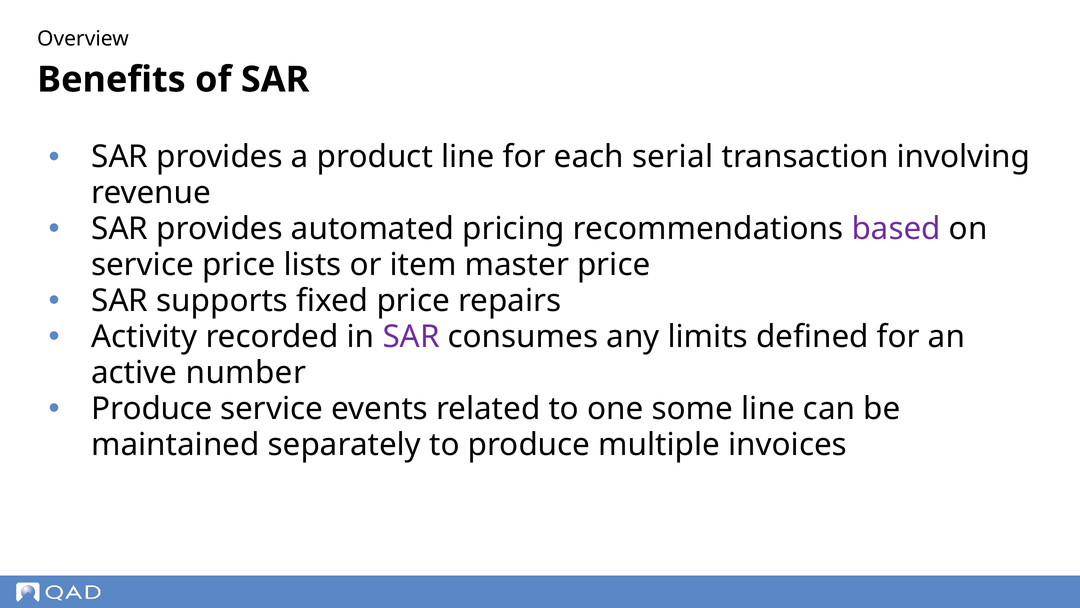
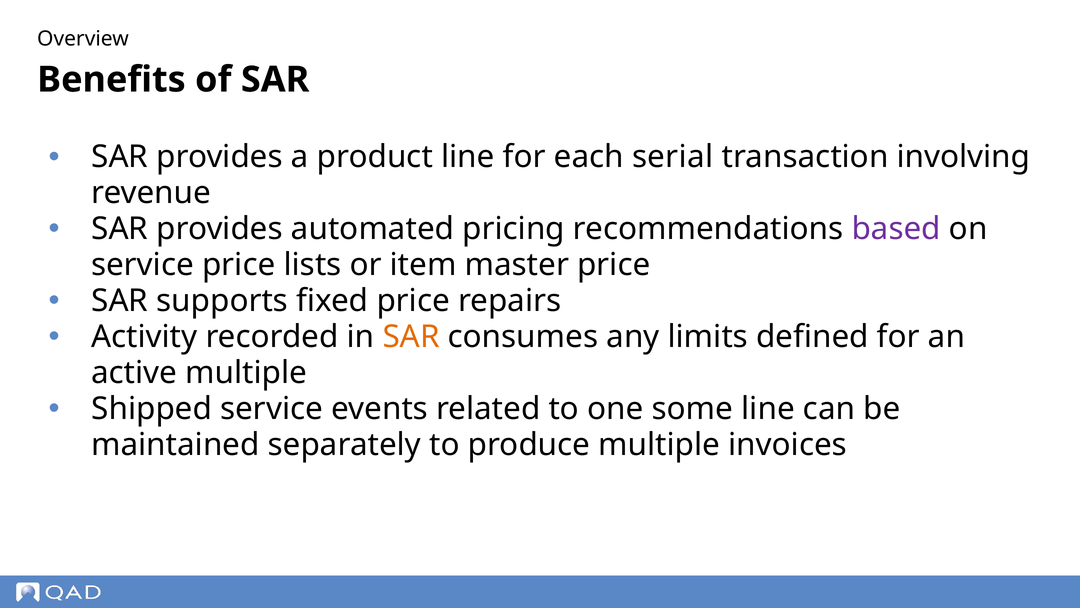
SAR at (411, 337) colour: purple -> orange
active number: number -> multiple
Produce at (152, 408): Produce -> Shipped
